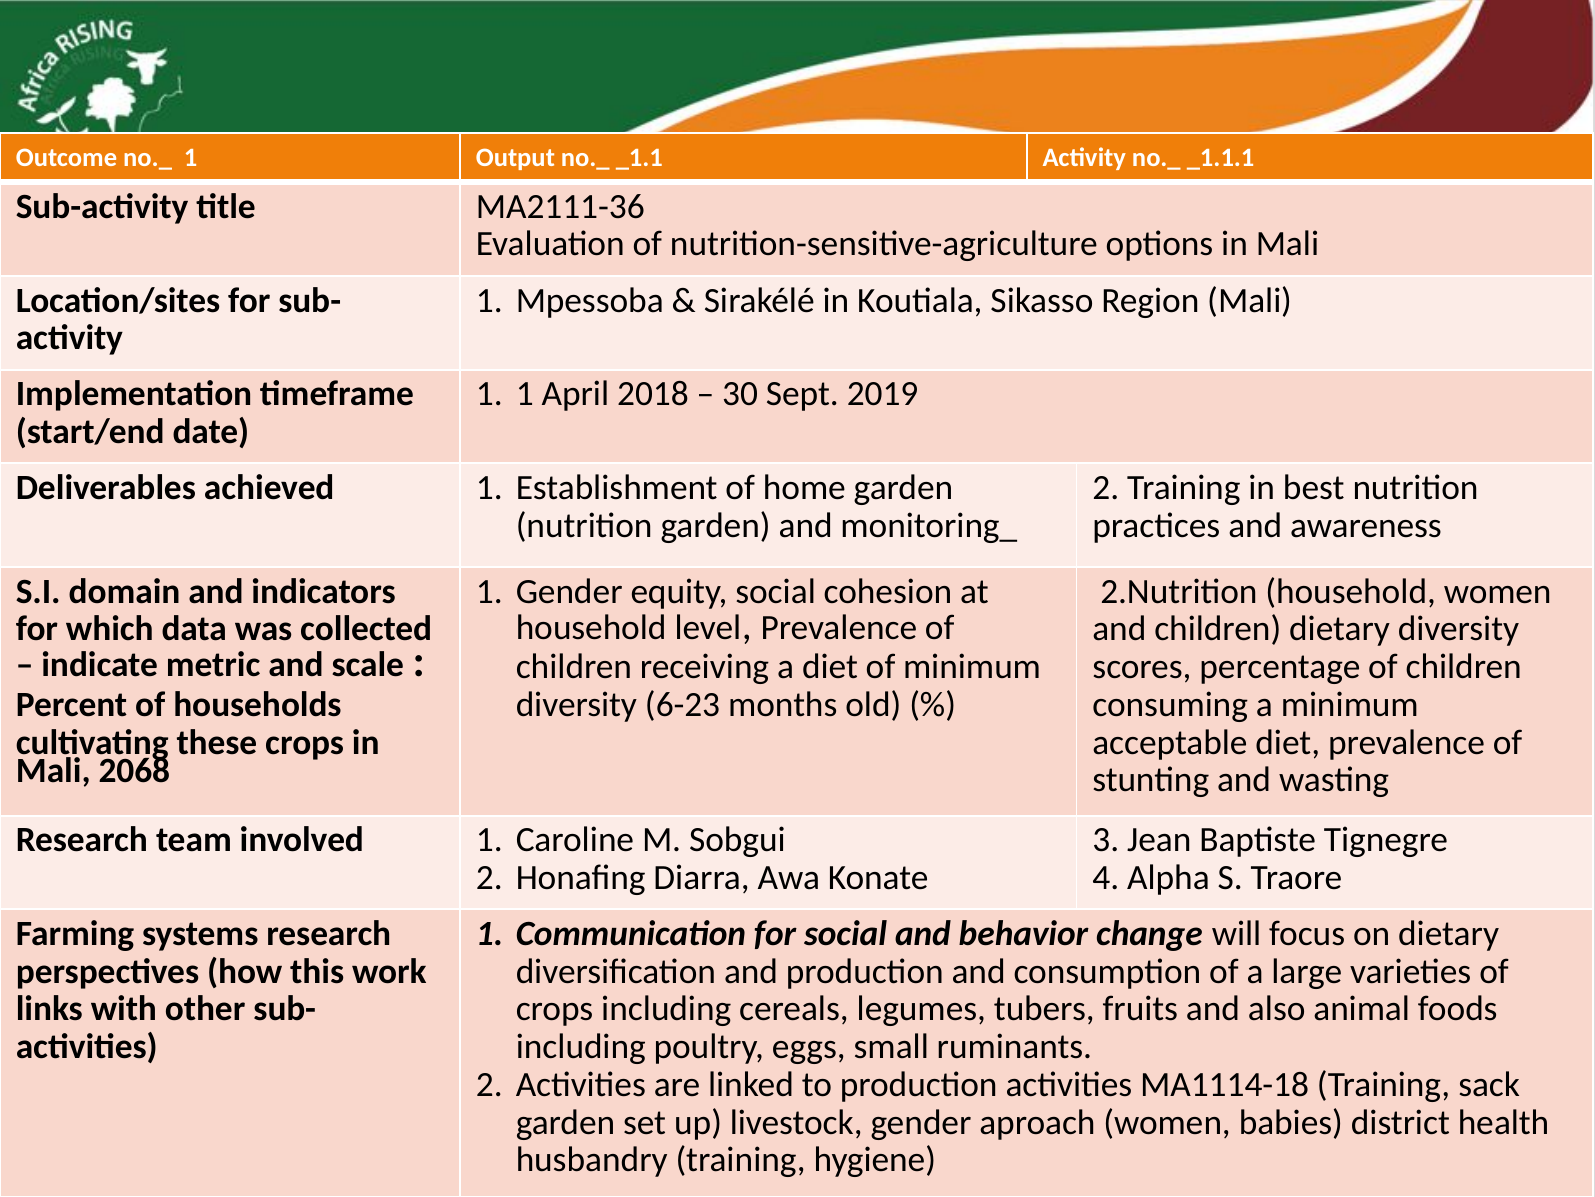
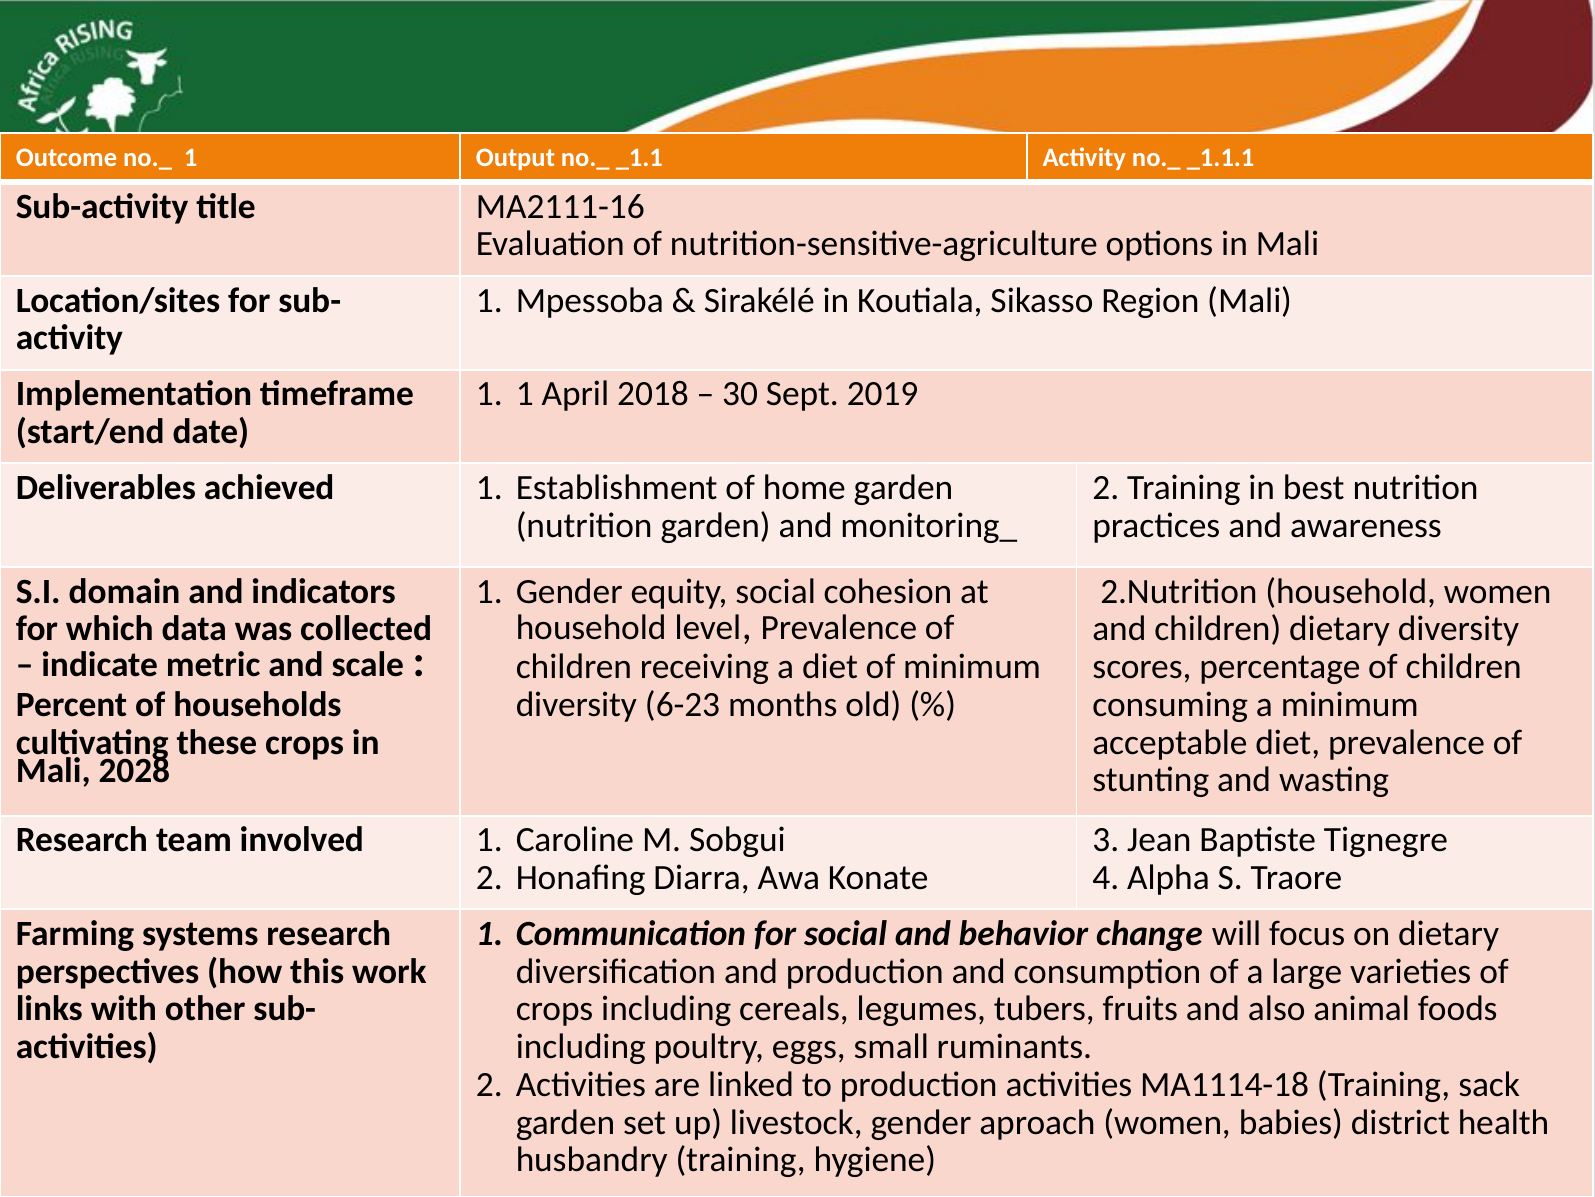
MA2111-36: MA2111-36 -> MA2111-16
2068: 2068 -> 2028
